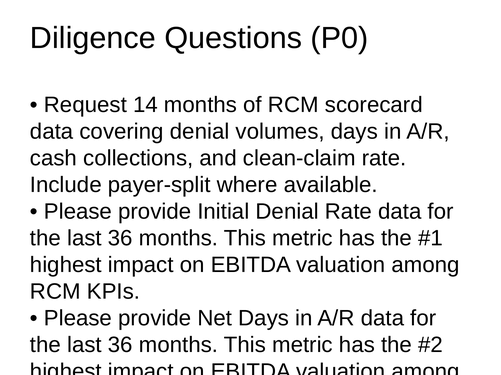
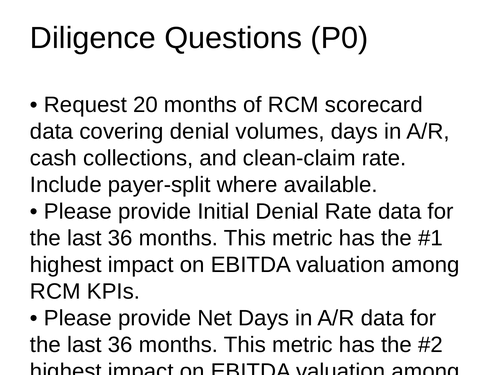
14: 14 -> 20
